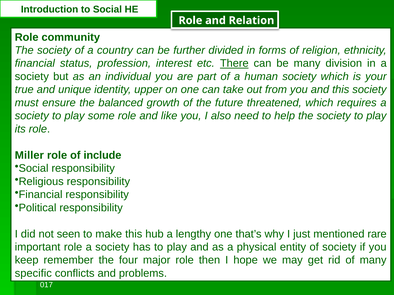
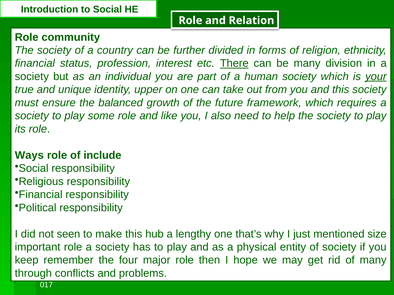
your underline: none -> present
threatened: threatened -> framework
Miller: Miller -> Ways
rare: rare -> size
specific: specific -> through
